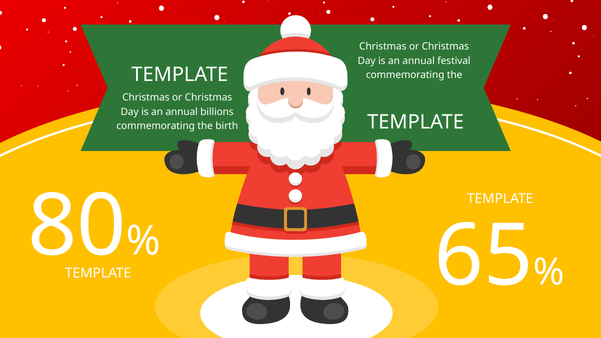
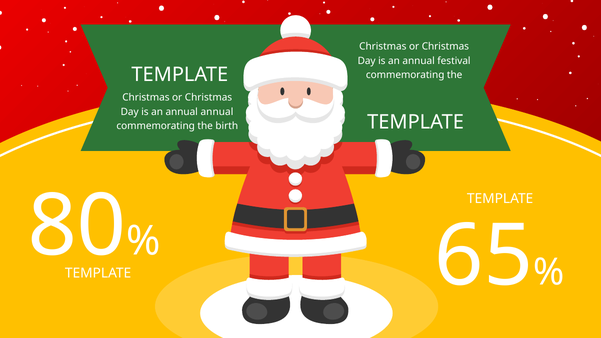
annual billions: billions -> annual
